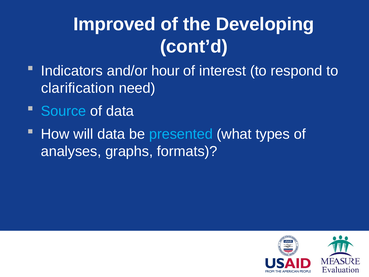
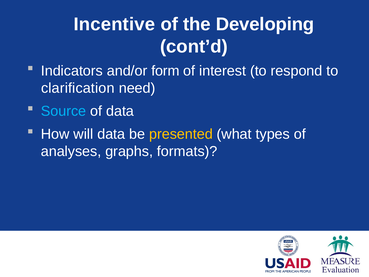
Improved: Improved -> Incentive
hour: hour -> form
presented colour: light blue -> yellow
